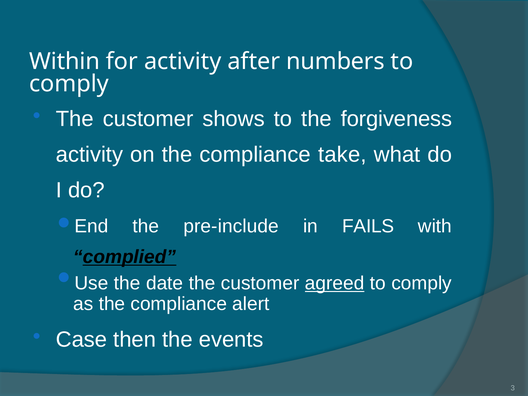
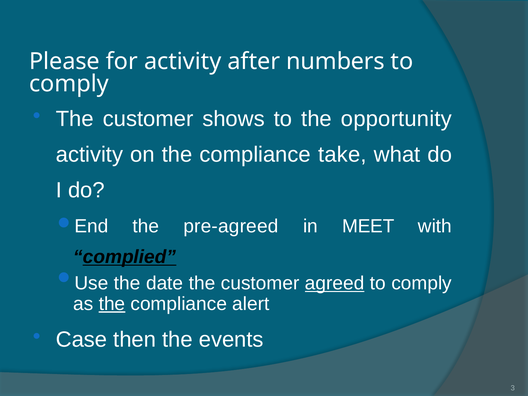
Within: Within -> Please
forgiveness: forgiveness -> opportunity
pre-include: pre-include -> pre-agreed
FAILS: FAILS -> MEET
the at (112, 304) underline: none -> present
